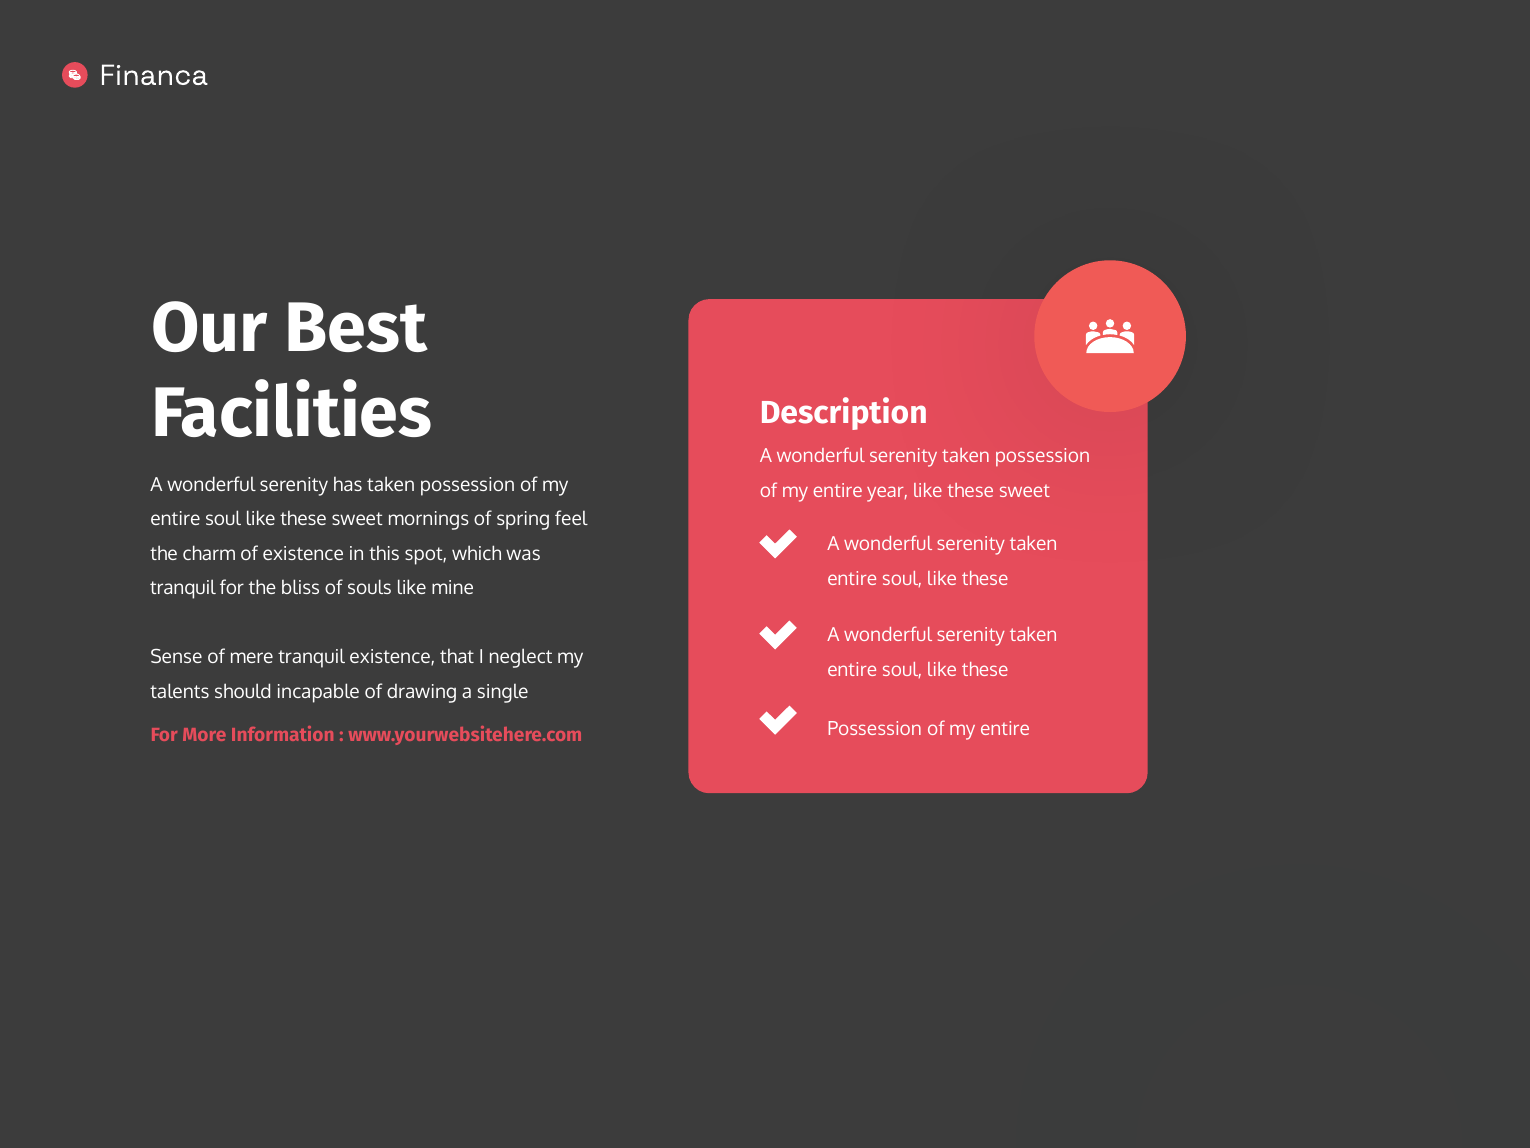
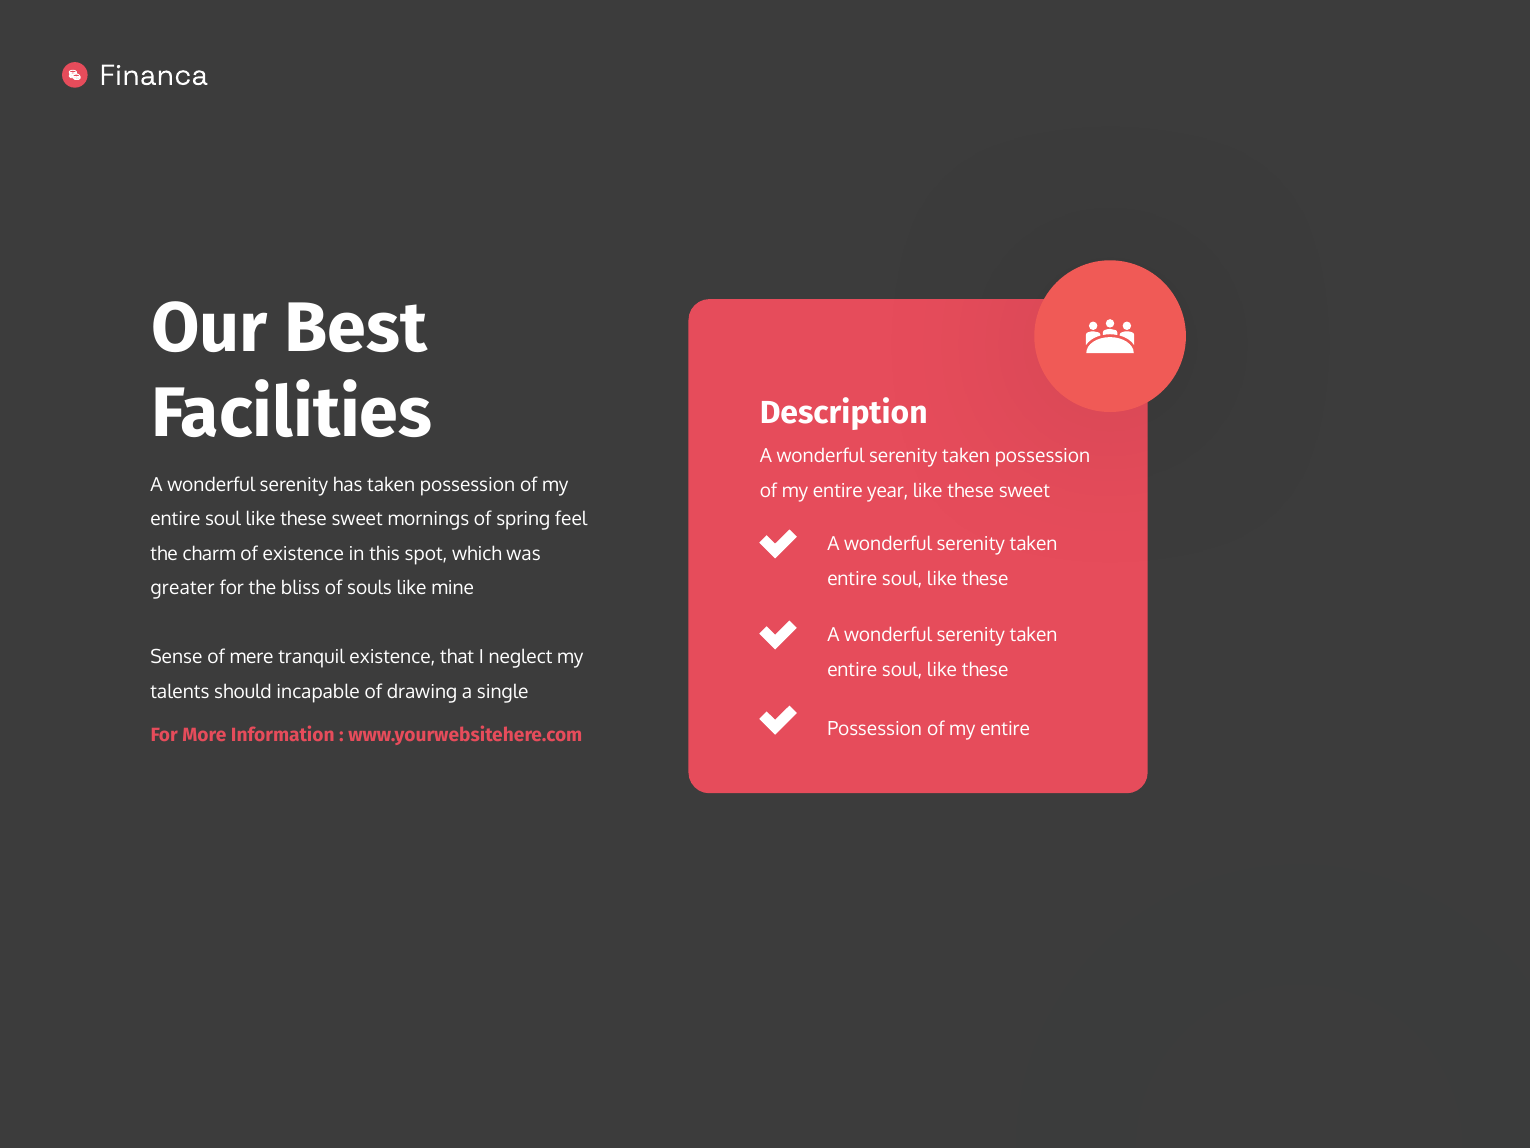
tranquil at (183, 588): tranquil -> greater
